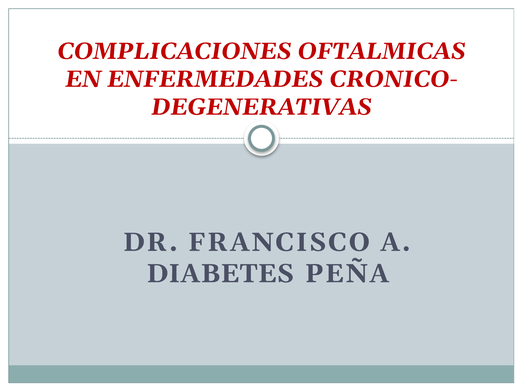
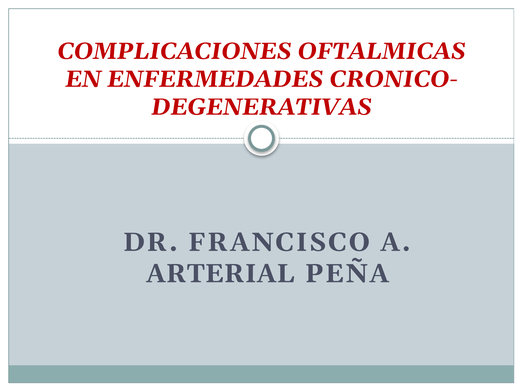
DIABETES: DIABETES -> ARTERIAL
